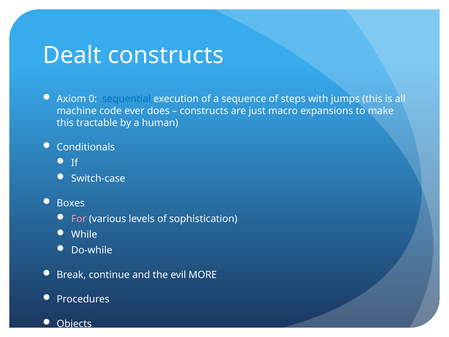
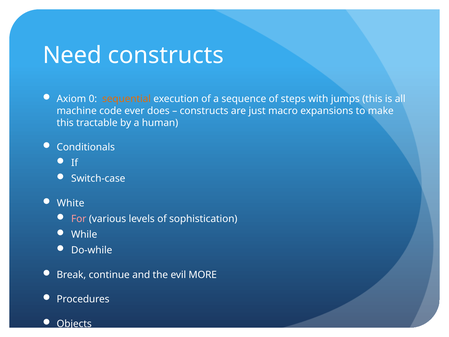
Dealt: Dealt -> Need
sequential colour: blue -> orange
Boxes: Boxes -> White
